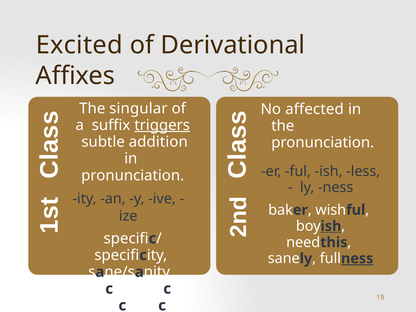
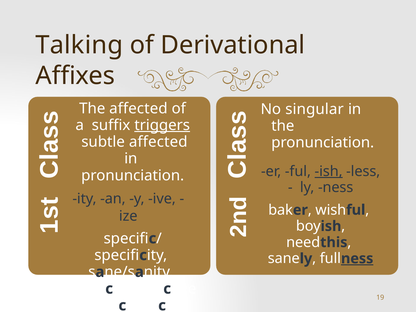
Excited: Excited -> Talking
affected: affected -> singular
The singular: singular -> affected
subtle addition: addition -> affected
ish at (329, 171) underline: none -> present
ish at (331, 226) underline: present -> none
